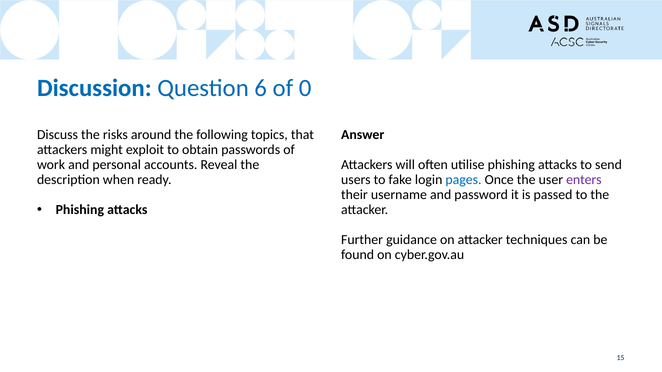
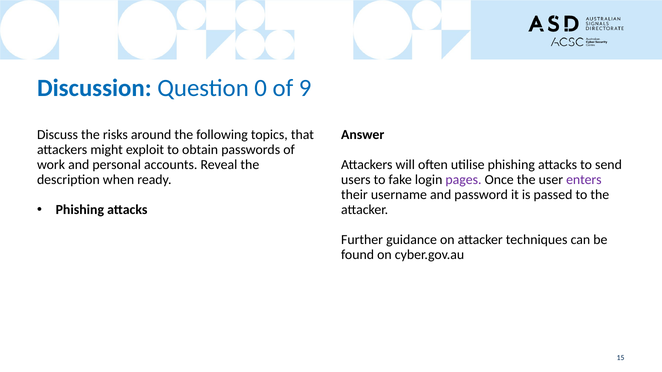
6: 6 -> 0
0: 0 -> 9
pages colour: blue -> purple
